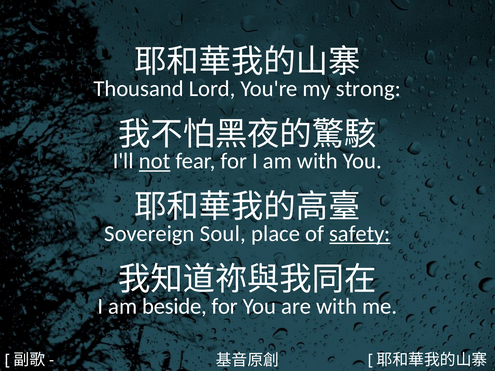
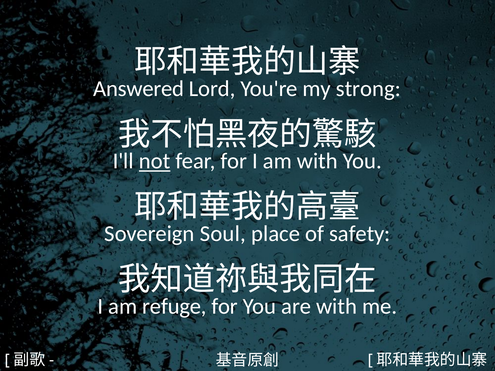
Thousand: Thousand -> Answered
safety underline: present -> none
beside: beside -> refuge
